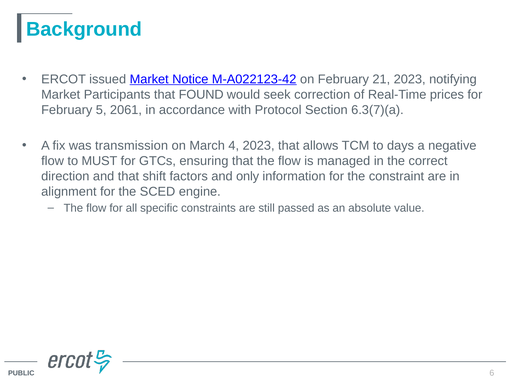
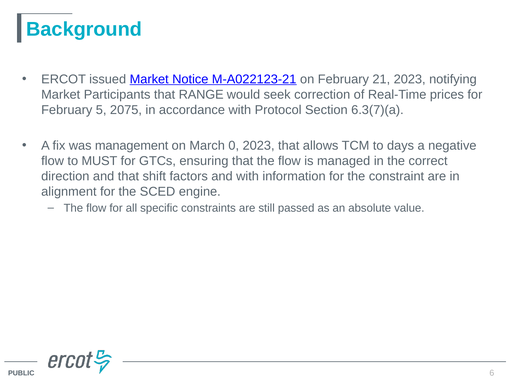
M-A022123-42: M-A022123-42 -> M-A022123-21
FOUND: FOUND -> RANGE
2061: 2061 -> 2075
transmission: transmission -> management
4: 4 -> 0
and only: only -> with
